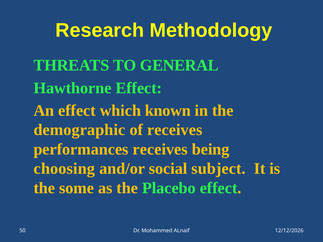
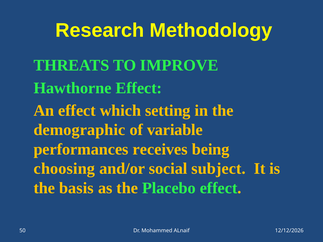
GENERAL: GENERAL -> IMPROVE
known: known -> setting
of receives: receives -> variable
some: some -> basis
